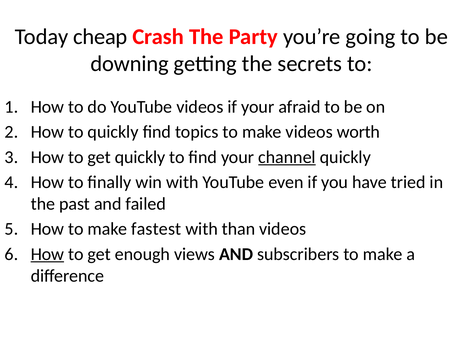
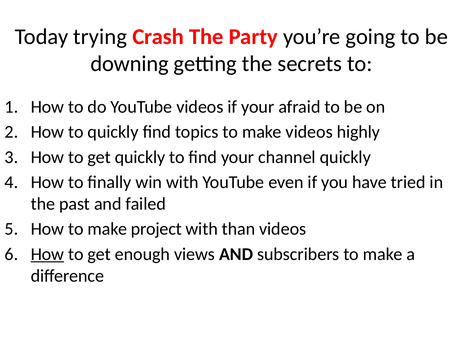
cheap: cheap -> trying
worth: worth -> highly
channel underline: present -> none
fastest: fastest -> project
